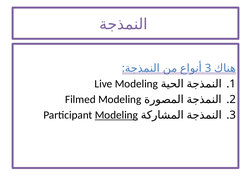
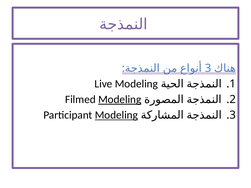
Modeling at (120, 100) underline: none -> present
